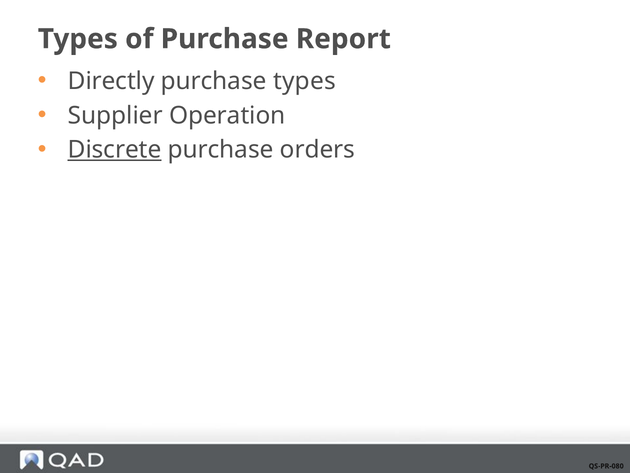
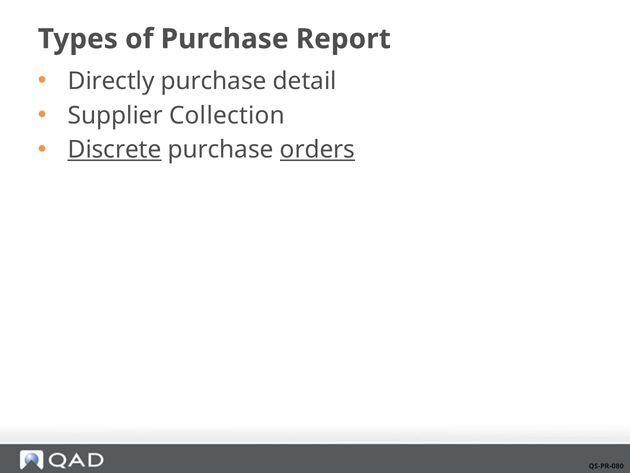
purchase types: types -> detail
Operation: Operation -> Collection
orders underline: none -> present
